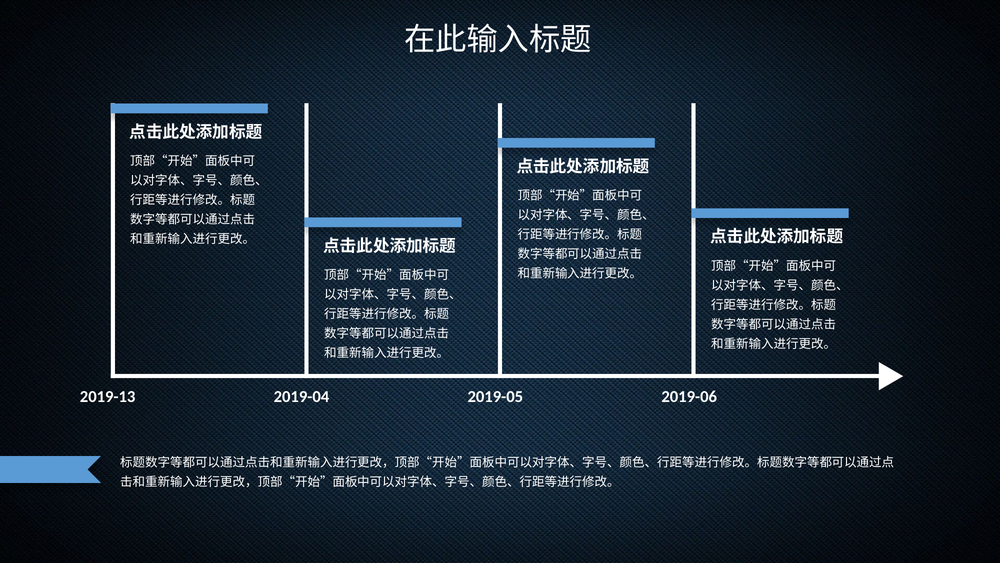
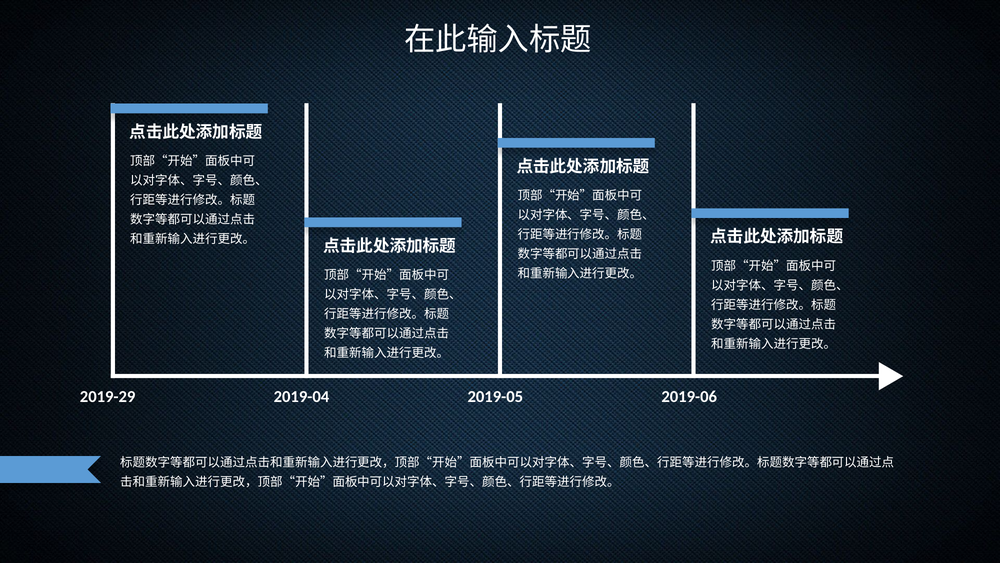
2019-13: 2019-13 -> 2019-29
